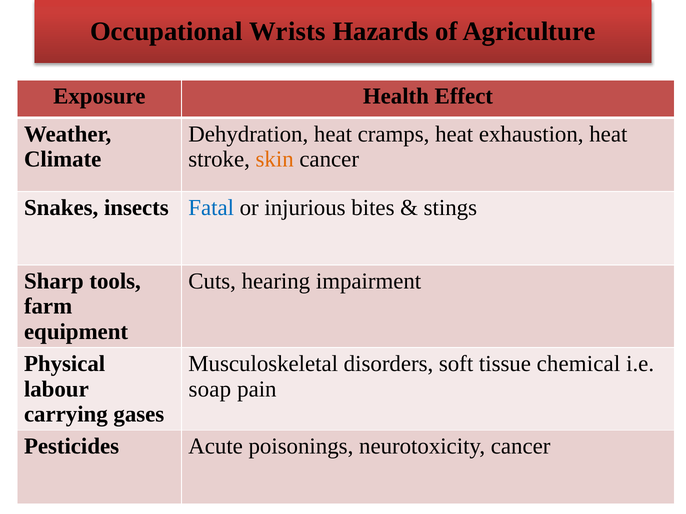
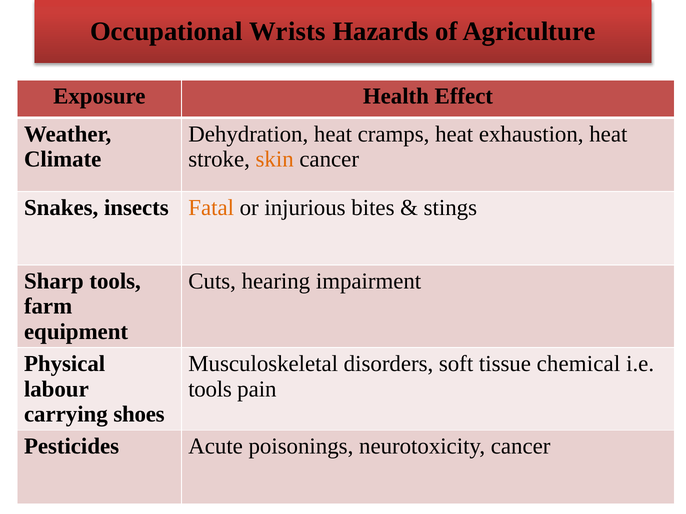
Fatal colour: blue -> orange
soap at (210, 389): soap -> tools
gases: gases -> shoes
